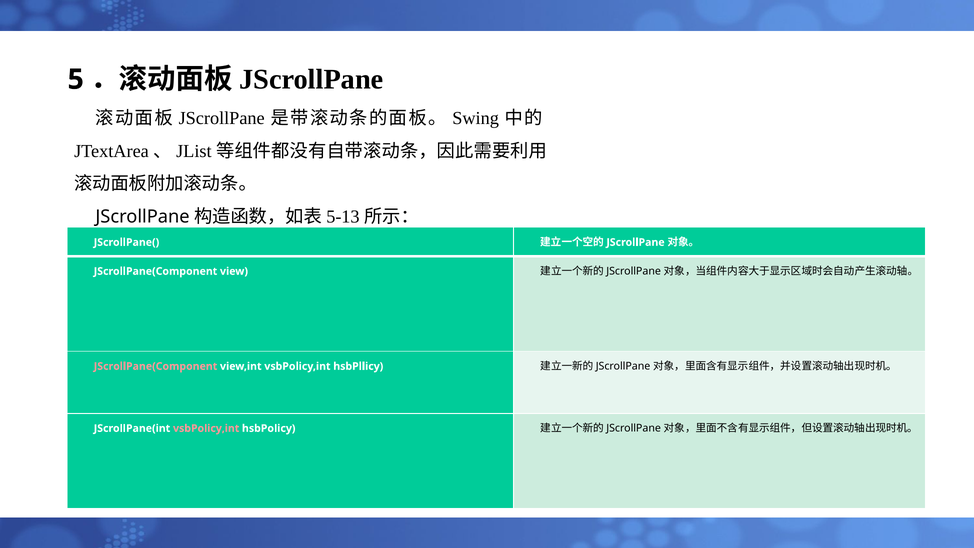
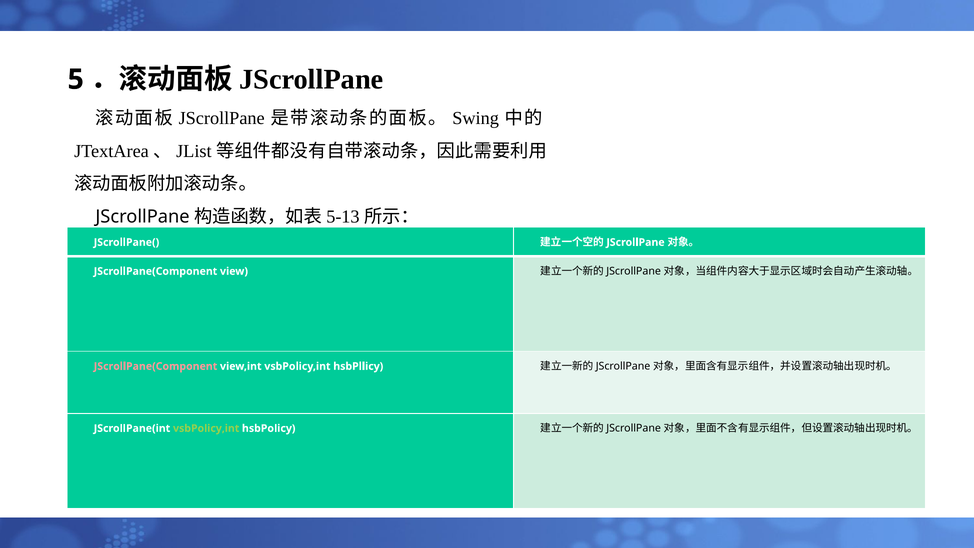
vsbPolicy,int at (206, 428) colour: pink -> light green
